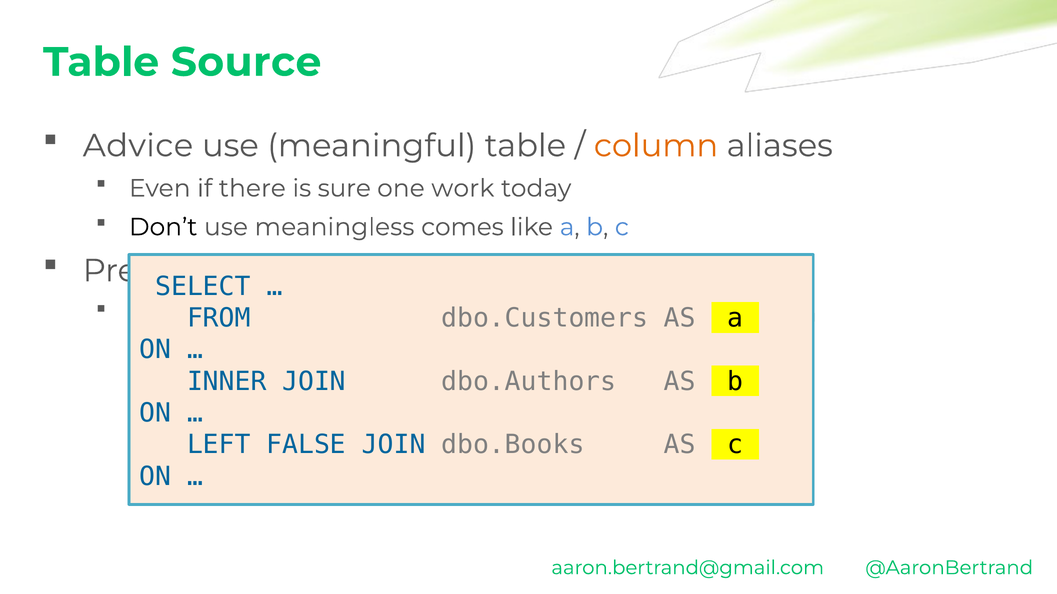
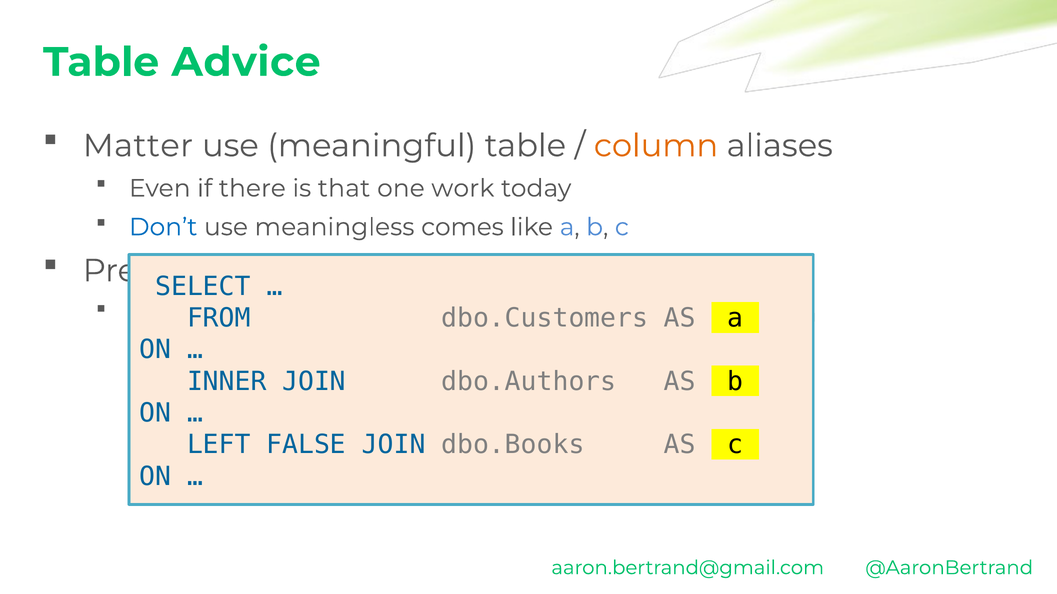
Source: Source -> Advice
Advice: Advice -> Matter
sure: sure -> that
Don’t colour: black -> blue
